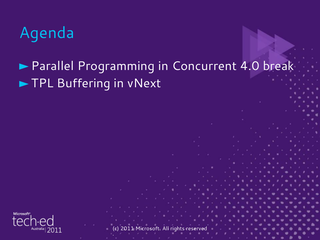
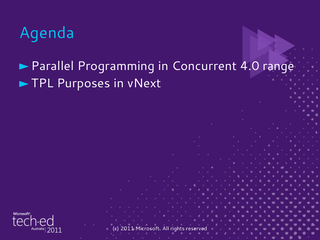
break: break -> range
Buffering: Buffering -> Purposes
